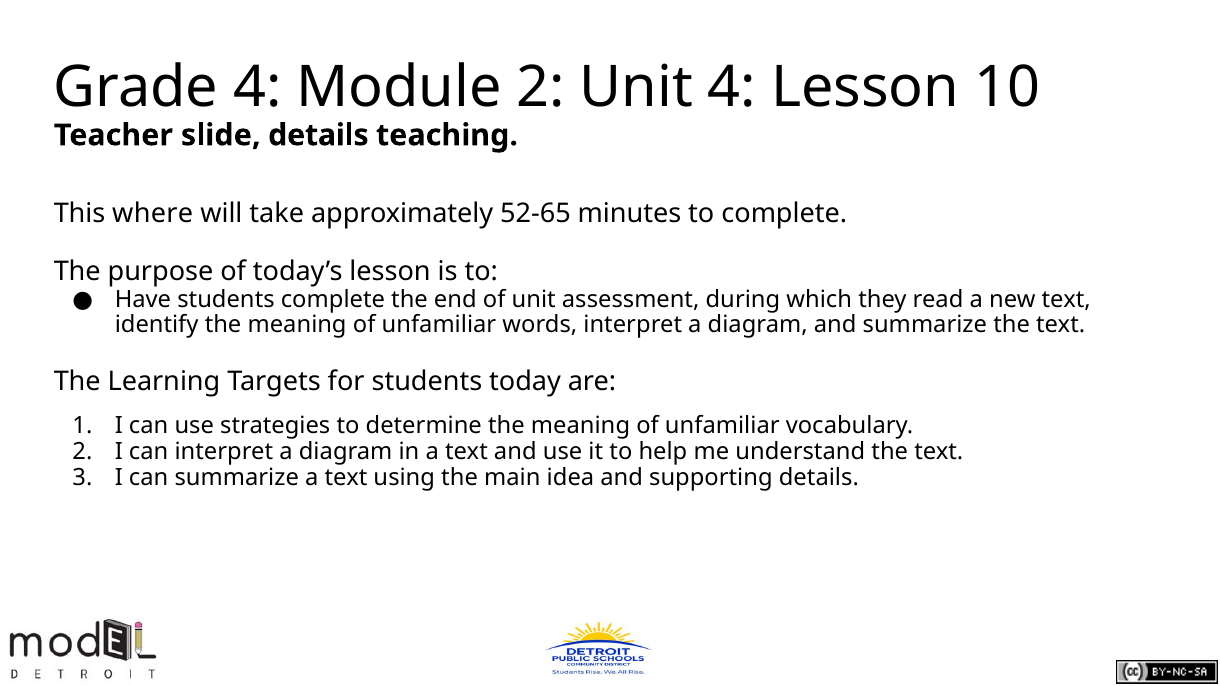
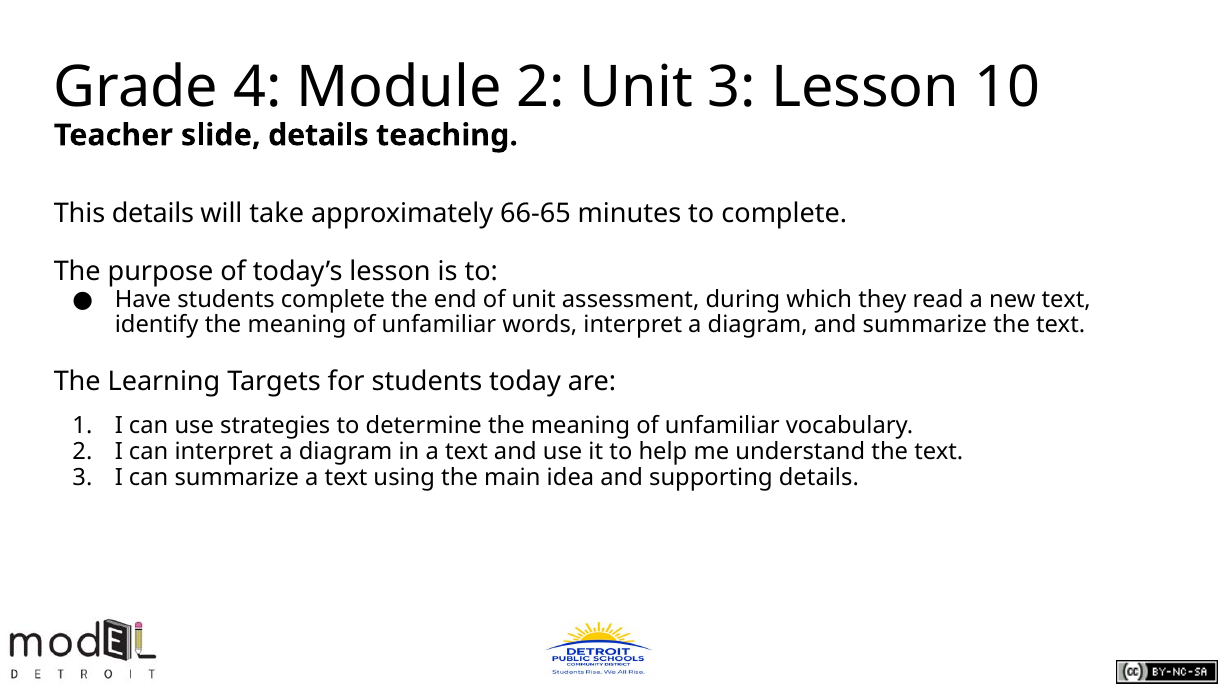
Unit 4: 4 -> 3
This where: where -> details
52-65: 52-65 -> 66-65
